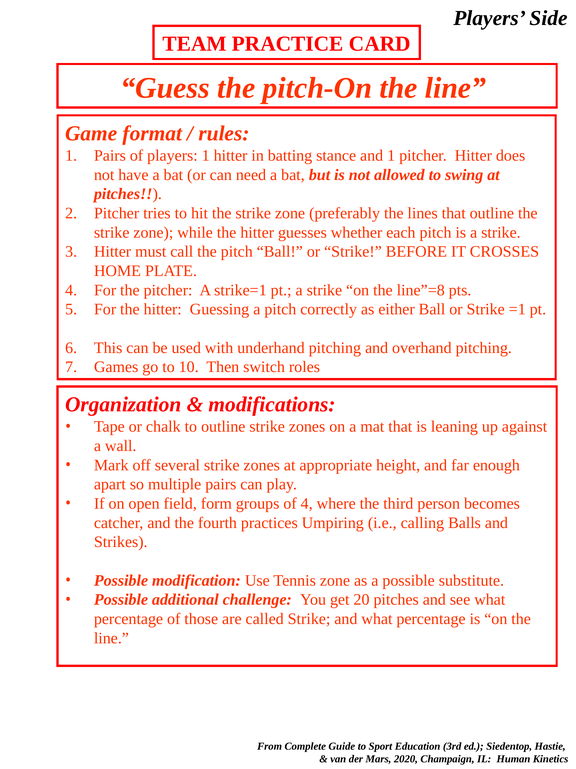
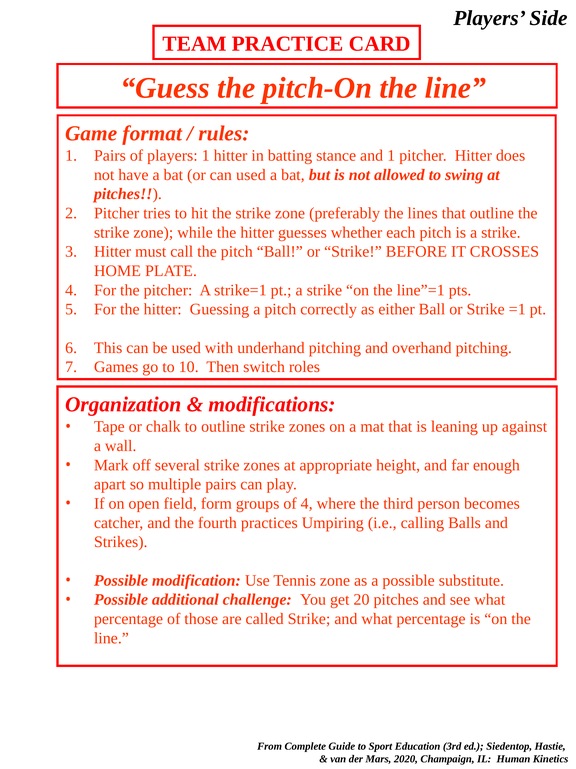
can need: need -> used
line”=8: line”=8 -> line”=1
